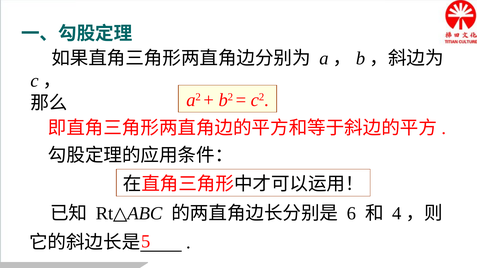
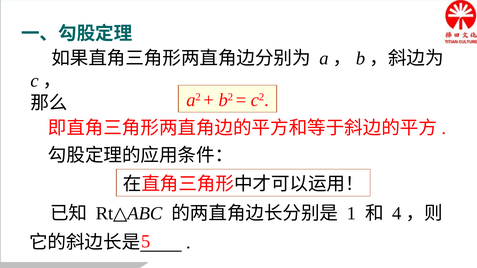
6: 6 -> 1
